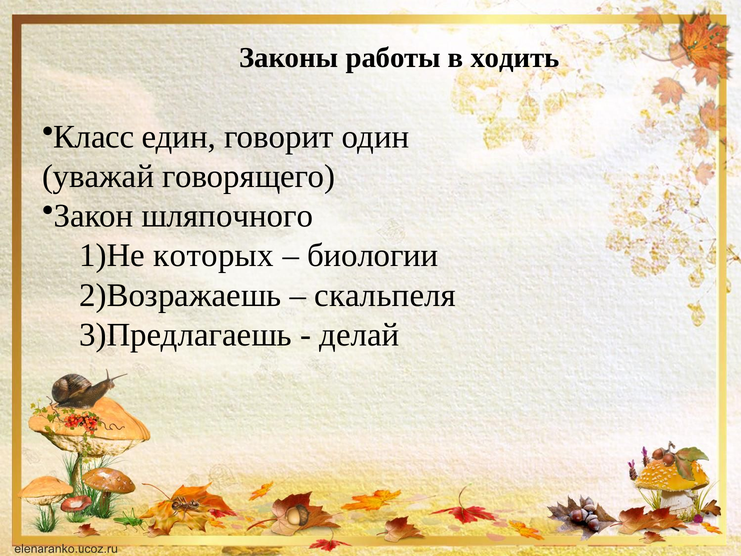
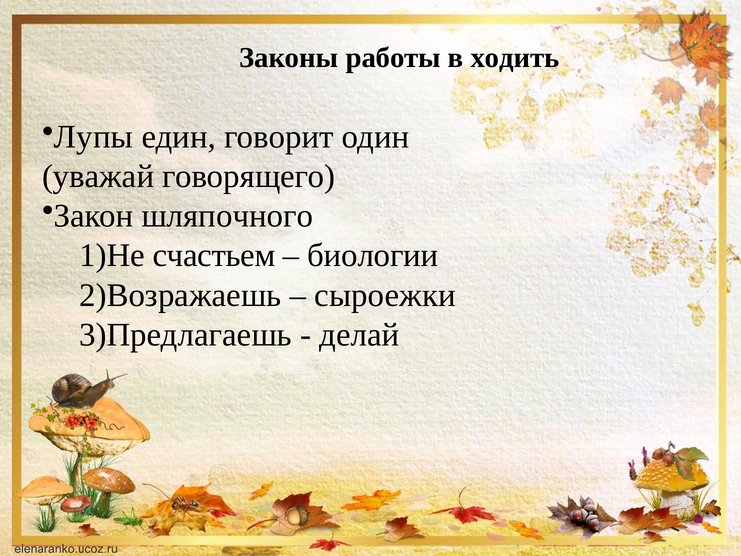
Класс: Класс -> Лупы
которых: которых -> счастьем
скальпеля: скальпеля -> сыроежки
